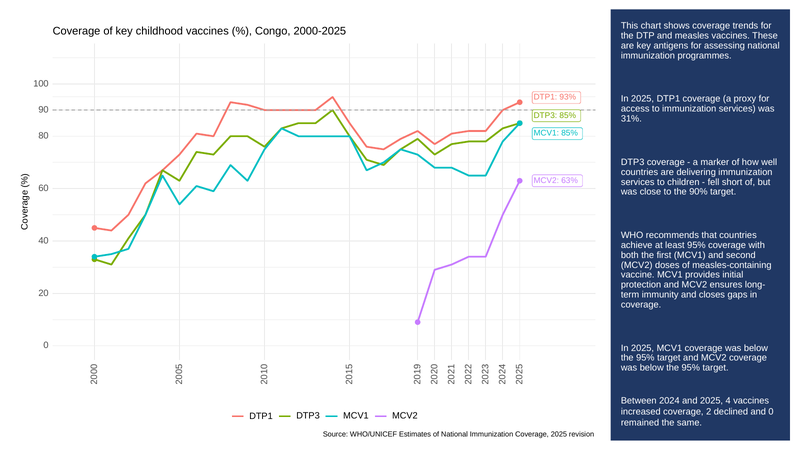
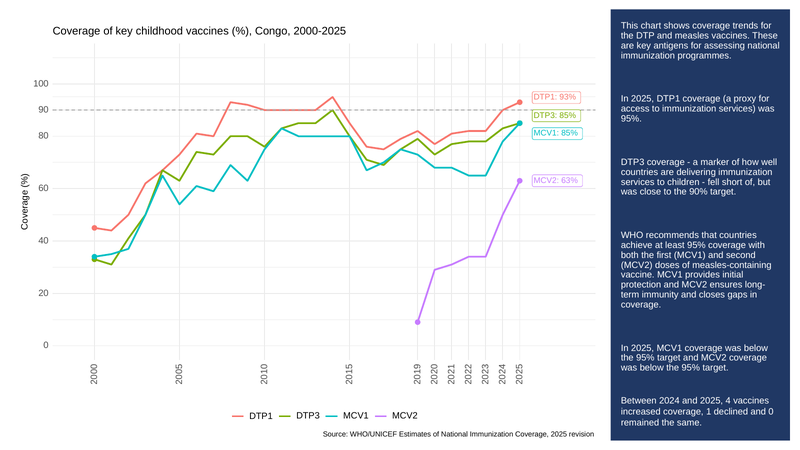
31% at (631, 119): 31% -> 95%
coverage 2: 2 -> 1
